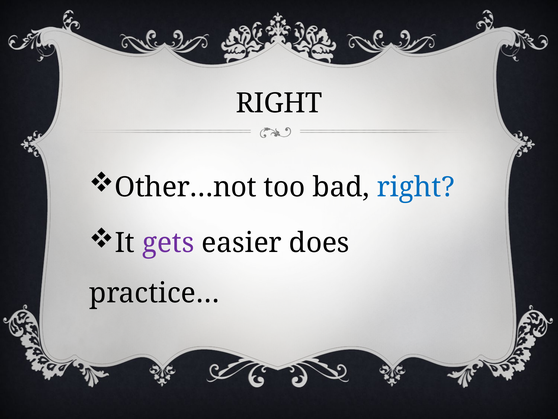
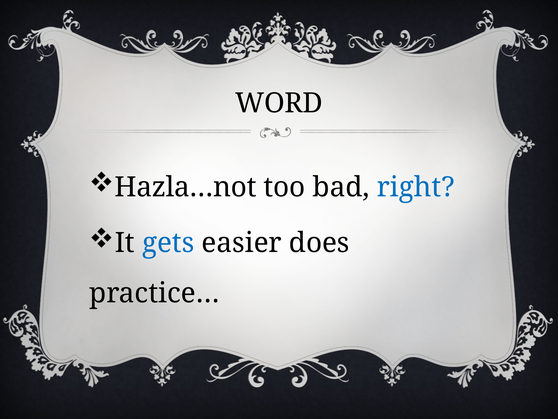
RIGHT at (279, 103): RIGHT -> WORD
Other…not: Other…not -> Hazla…not
gets colour: purple -> blue
